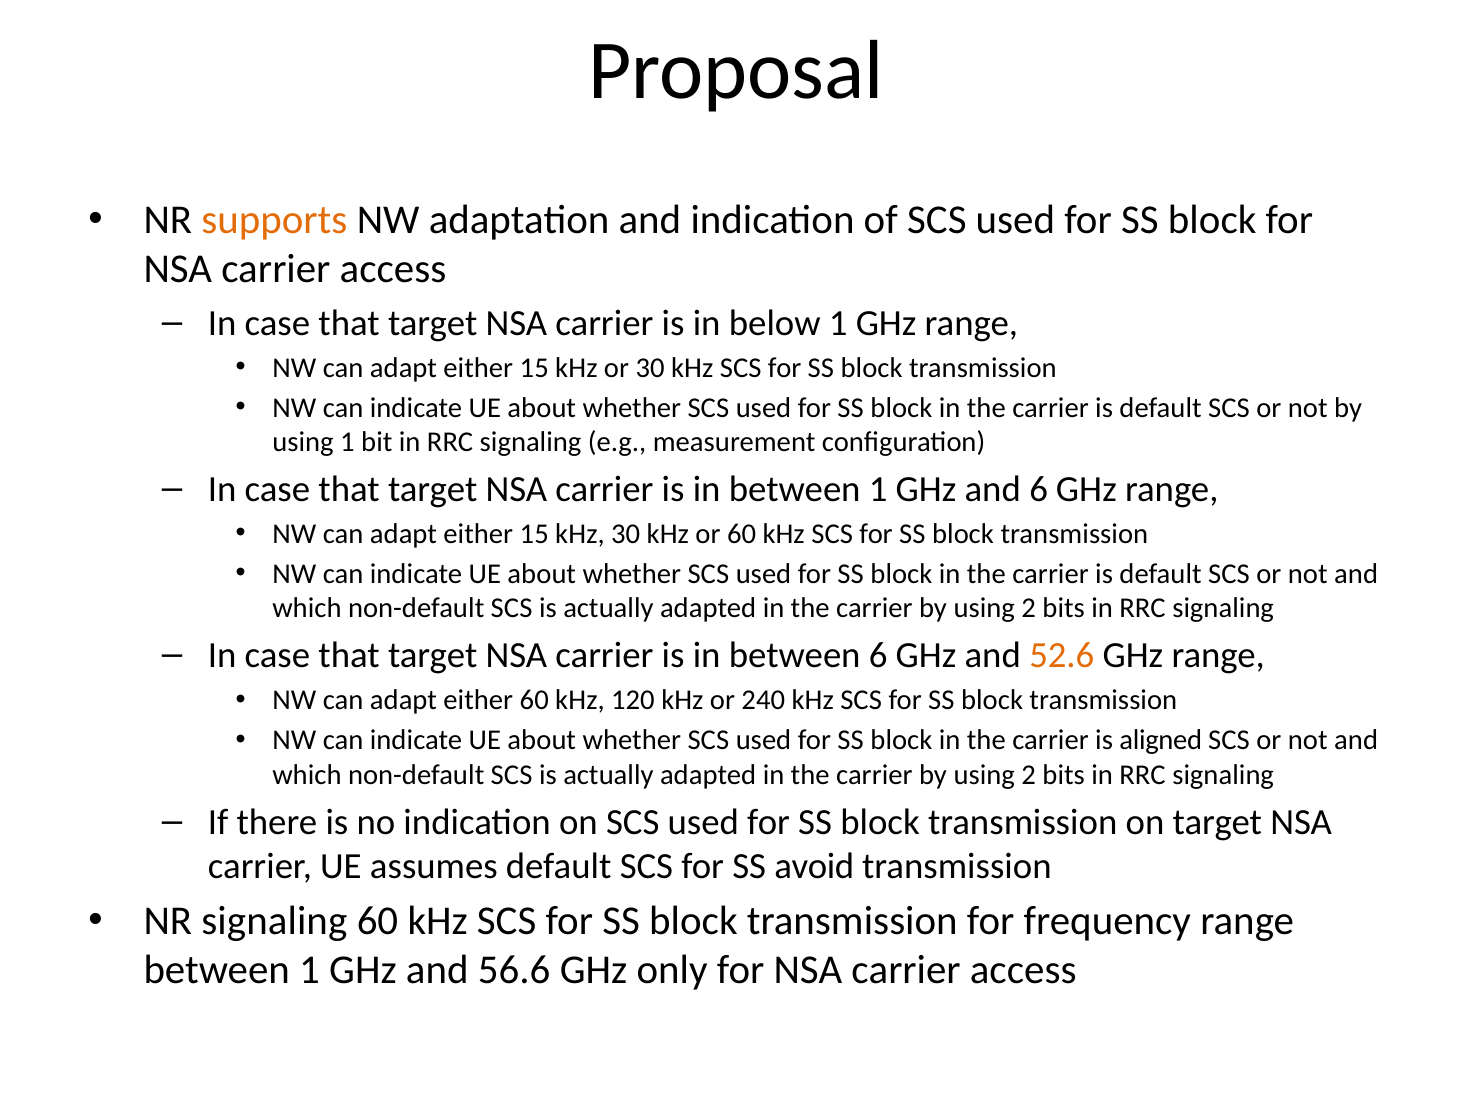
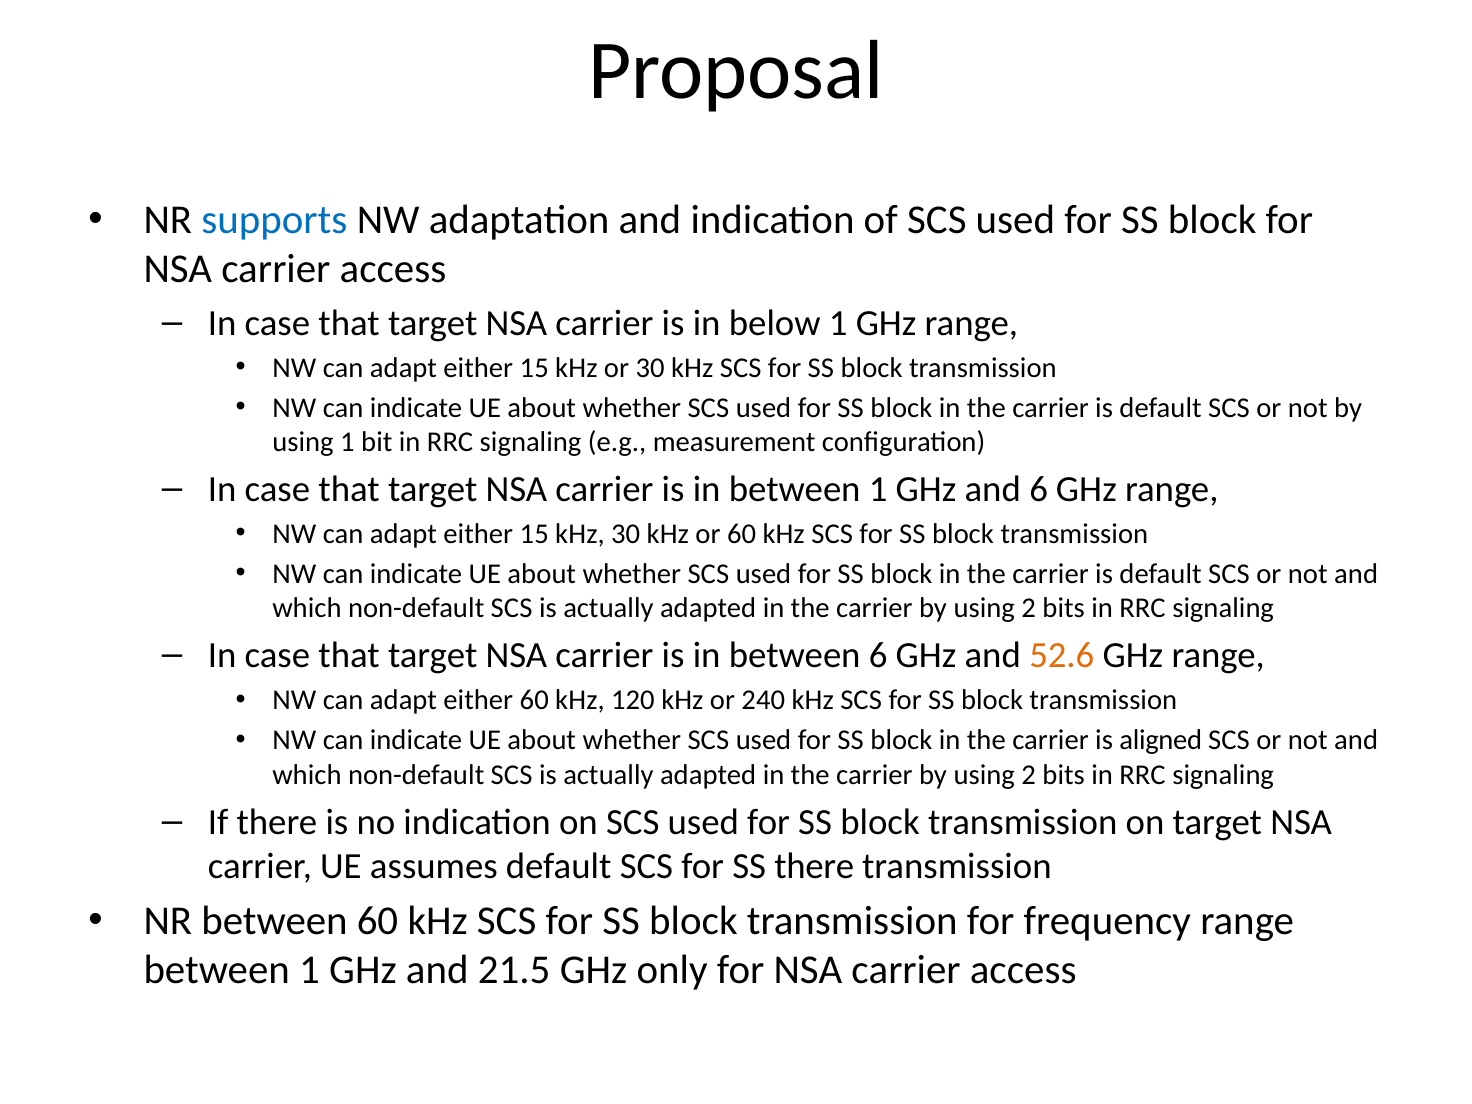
supports colour: orange -> blue
SS avoid: avoid -> there
NR signaling: signaling -> between
56.6: 56.6 -> 21.5
